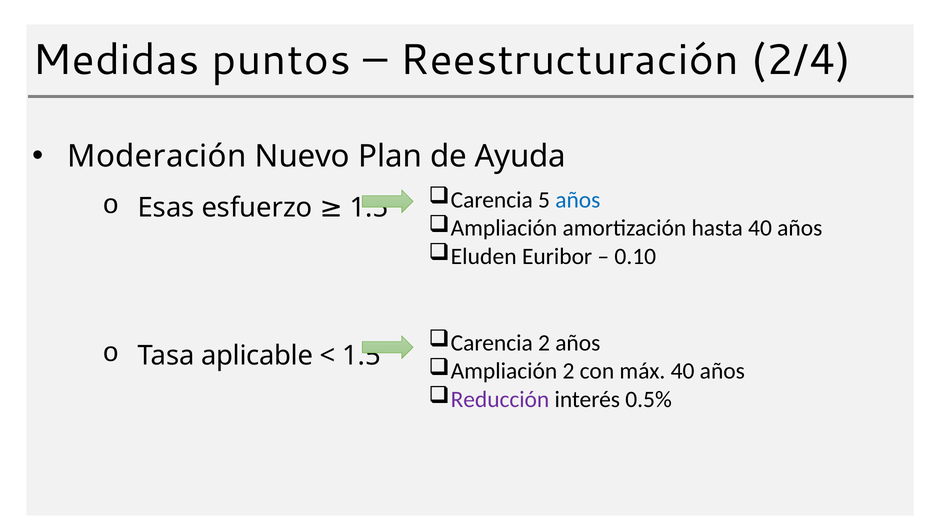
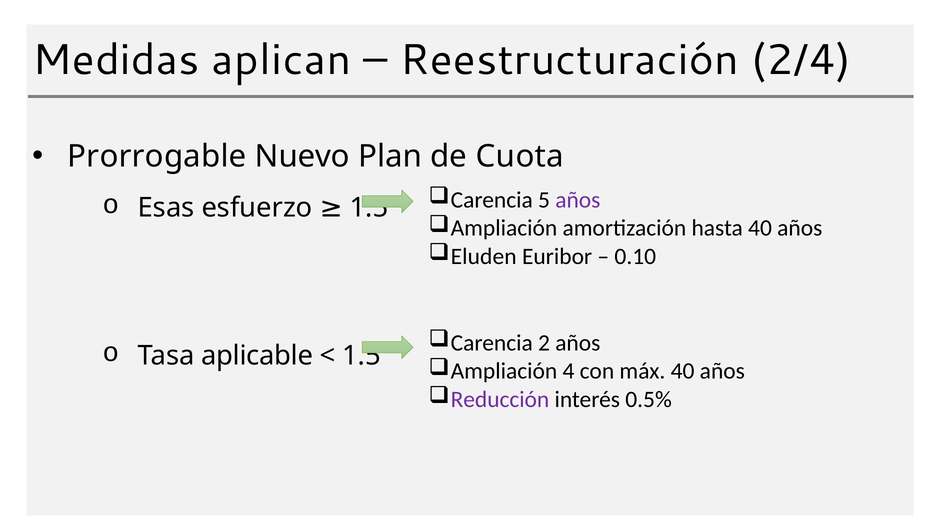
puntos: puntos -> aplican
Moderación: Moderación -> Prorrogable
Ayuda: Ayuda -> Cuota
años at (578, 200) colour: blue -> purple
Ampliación 2: 2 -> 4
